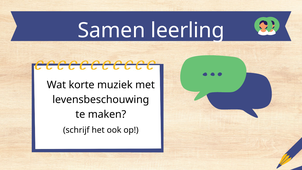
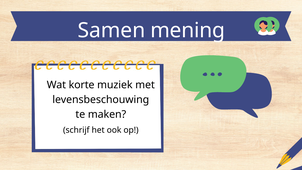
leerling: leerling -> mening
